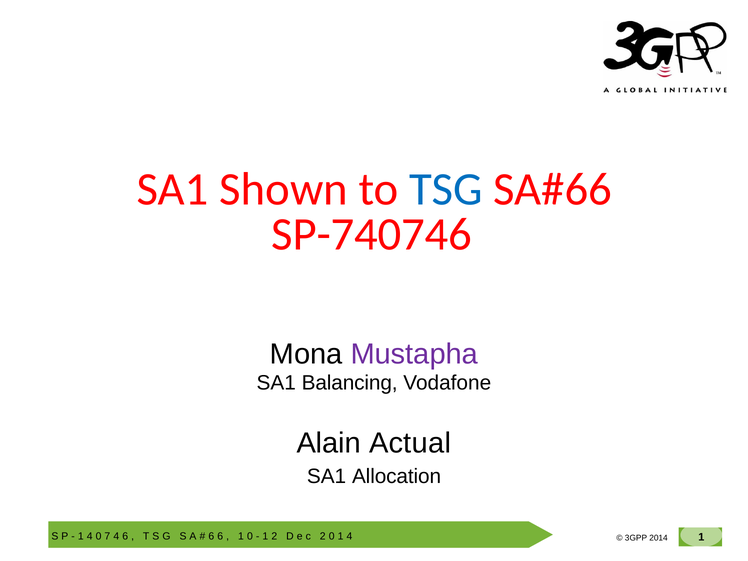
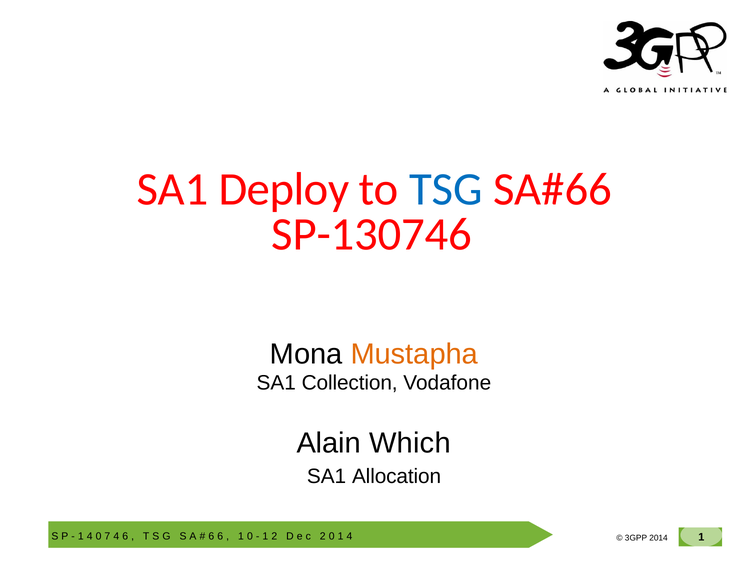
Shown: Shown -> Deploy
SP-740746: SP-740746 -> SP-130746
Mustapha colour: purple -> orange
Balancing: Balancing -> Collection
Actual: Actual -> Which
